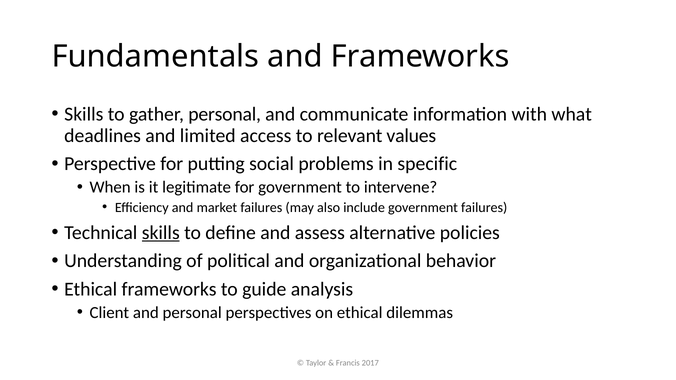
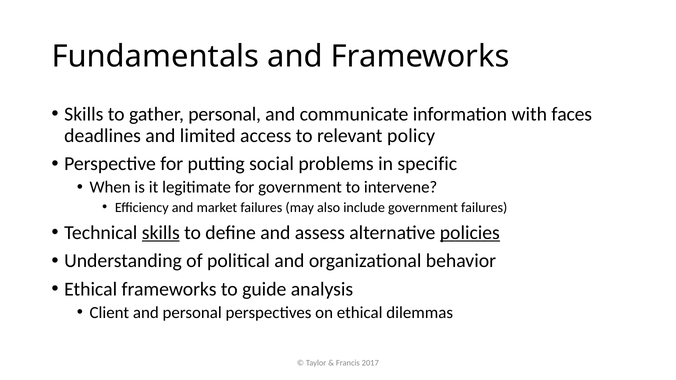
what: what -> faces
values: values -> policy
policies underline: none -> present
